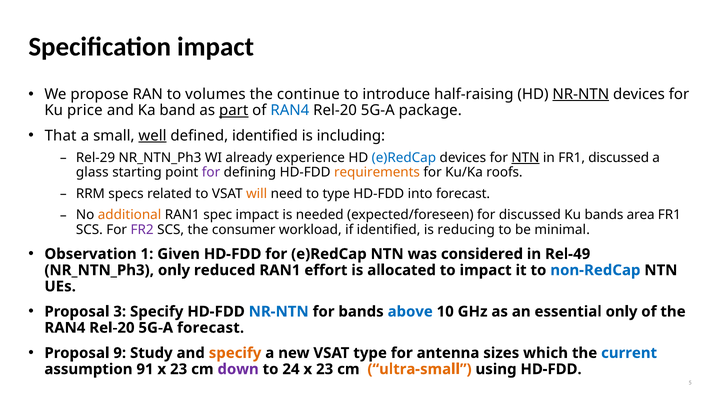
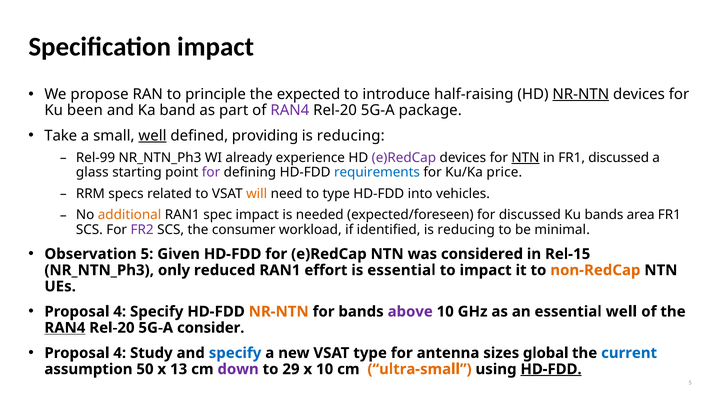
volumes: volumes -> principle
continue: continue -> expected
price: price -> been
part underline: present -> none
RAN4 at (290, 110) colour: blue -> purple
That: That -> Take
defined identified: identified -> providing
including at (351, 136): including -> reducing
Rel-29: Rel-29 -> Rel-99
e)RedCap at (404, 158) colour: blue -> purple
requirements colour: orange -> blue
roofs: roofs -> price
into forecast: forecast -> vehicles
Observation 1: 1 -> 5
Rel-49: Rel-49 -> Rel-15
is allocated: allocated -> essential
non-RedCap colour: blue -> orange
3 at (120, 312): 3 -> 4
NR-NTN at (279, 312) colour: blue -> orange
above colour: blue -> purple
essential only: only -> well
RAN4 at (65, 328) underline: none -> present
5G-A forecast: forecast -> consider
9 at (120, 353): 9 -> 4
specify at (235, 353) colour: orange -> blue
which: which -> global
91: 91 -> 50
23 at (179, 369): 23 -> 13
24: 24 -> 29
23 at (325, 369): 23 -> 10
HD-FDD at (551, 369) underline: none -> present
